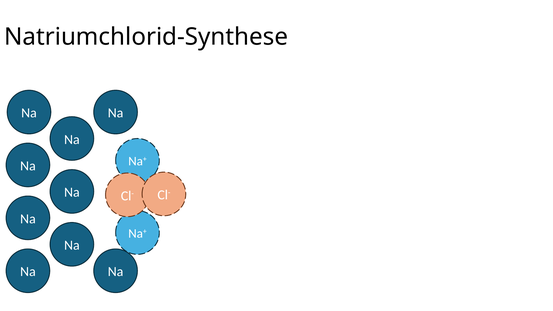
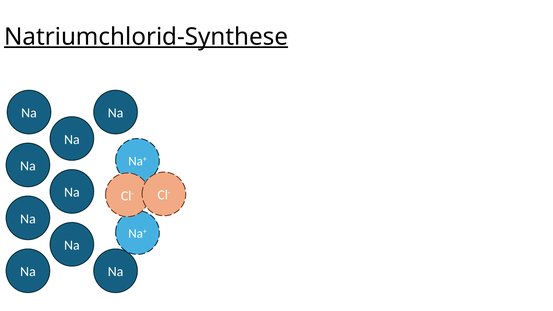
Natriumchlorid-Synthese underline: none -> present
